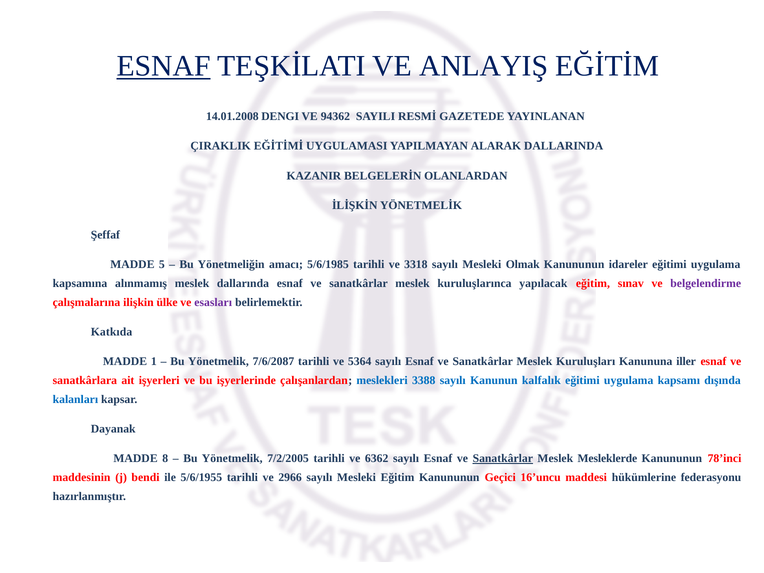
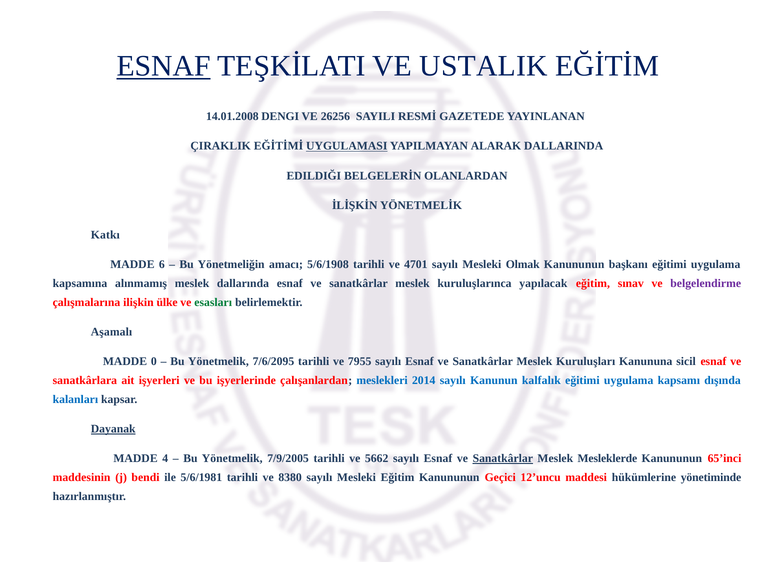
ANLAYIŞ: ANLAYIŞ -> USTALIK
94362: 94362 -> 26256
UYGULAMASI underline: none -> present
KAZANIR: KAZANIR -> EDILDIĞI
Şeffaf: Şeffaf -> Katkı
5: 5 -> 6
5/6/1985: 5/6/1985 -> 5/6/1908
3318: 3318 -> 4701
idareler: idareler -> başkanı
esasları colour: purple -> green
Katkıda: Katkıda -> Aşamalı
1: 1 -> 0
7/6/2087: 7/6/2087 -> 7/6/2095
5364: 5364 -> 7955
iller: iller -> sicil
3388: 3388 -> 2014
Dayanak underline: none -> present
8: 8 -> 4
7/2/2005: 7/2/2005 -> 7/9/2005
6362: 6362 -> 5662
78’inci: 78’inci -> 65’inci
5/6/1955: 5/6/1955 -> 5/6/1981
2966: 2966 -> 8380
16’uncu: 16’uncu -> 12’uncu
federasyonu: federasyonu -> yönetiminde
